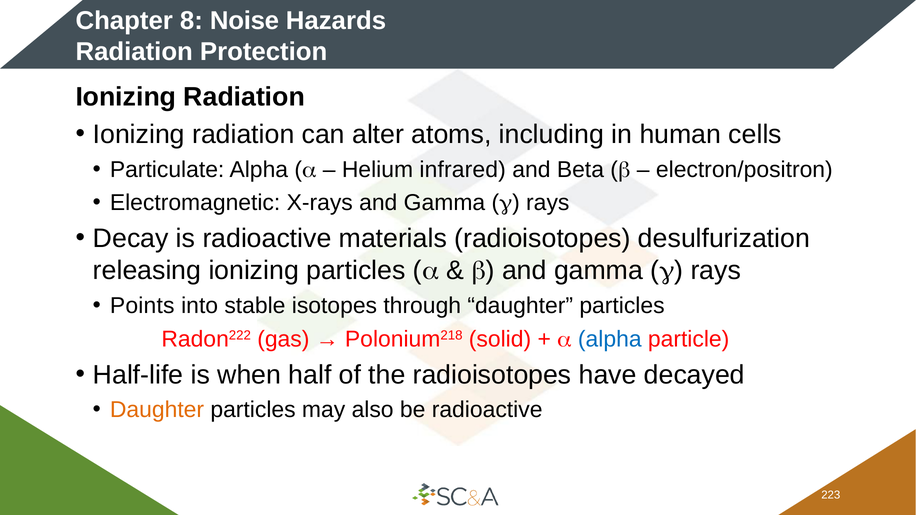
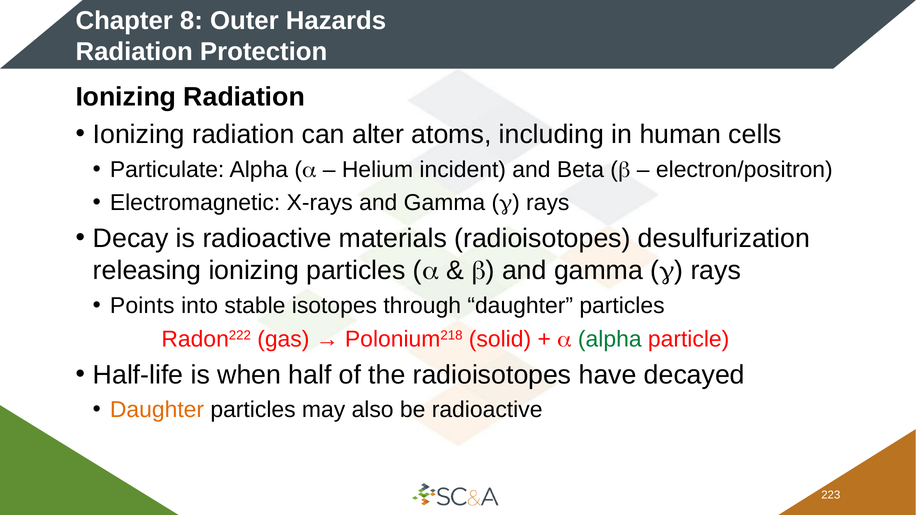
Noise: Noise -> Outer
infrared: infrared -> incident
alpha at (610, 339) colour: blue -> green
